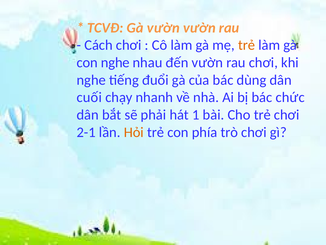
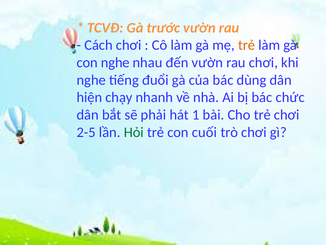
Gà vườn: vườn -> trước
cuối: cuối -> hiện
2-1: 2-1 -> 2-5
Hỏi colour: orange -> green
phía: phía -> cuối
